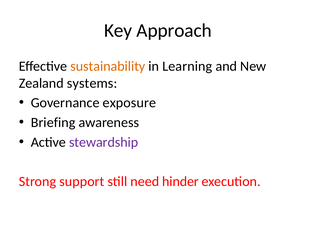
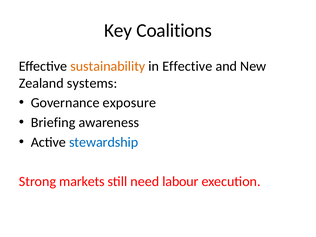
Approach: Approach -> Coalitions
in Learning: Learning -> Effective
stewardship colour: purple -> blue
support: support -> markets
hinder: hinder -> labour
